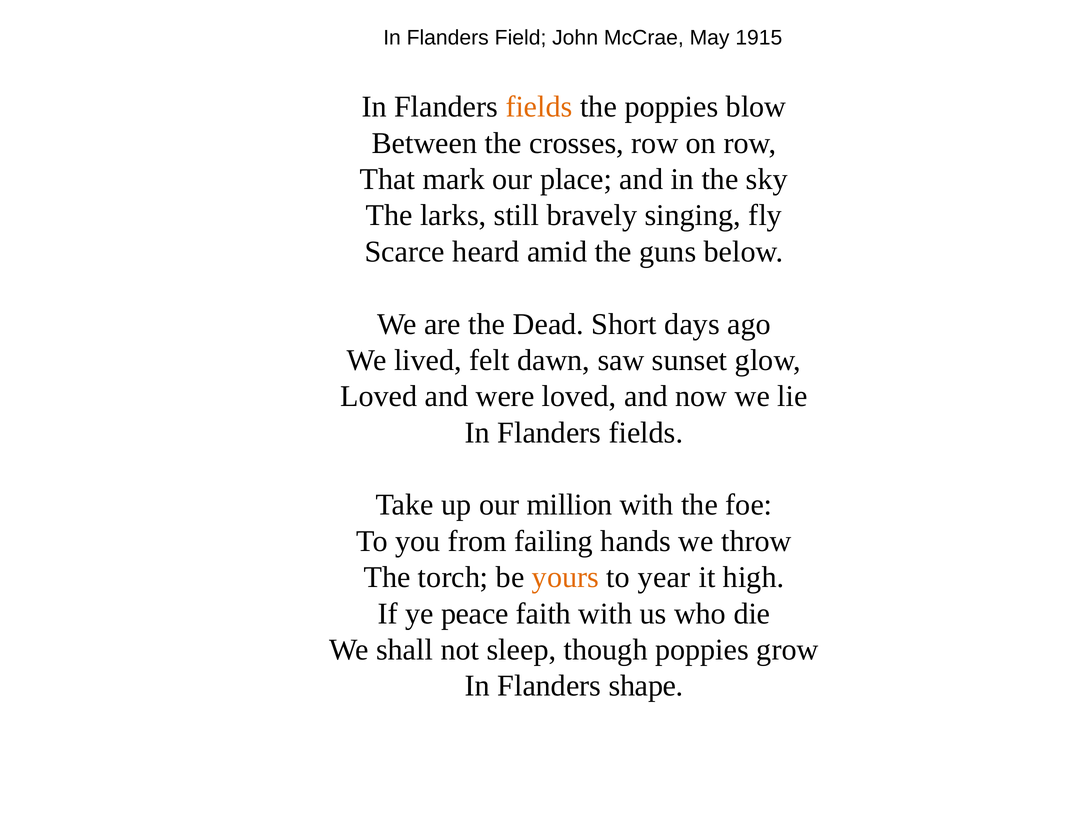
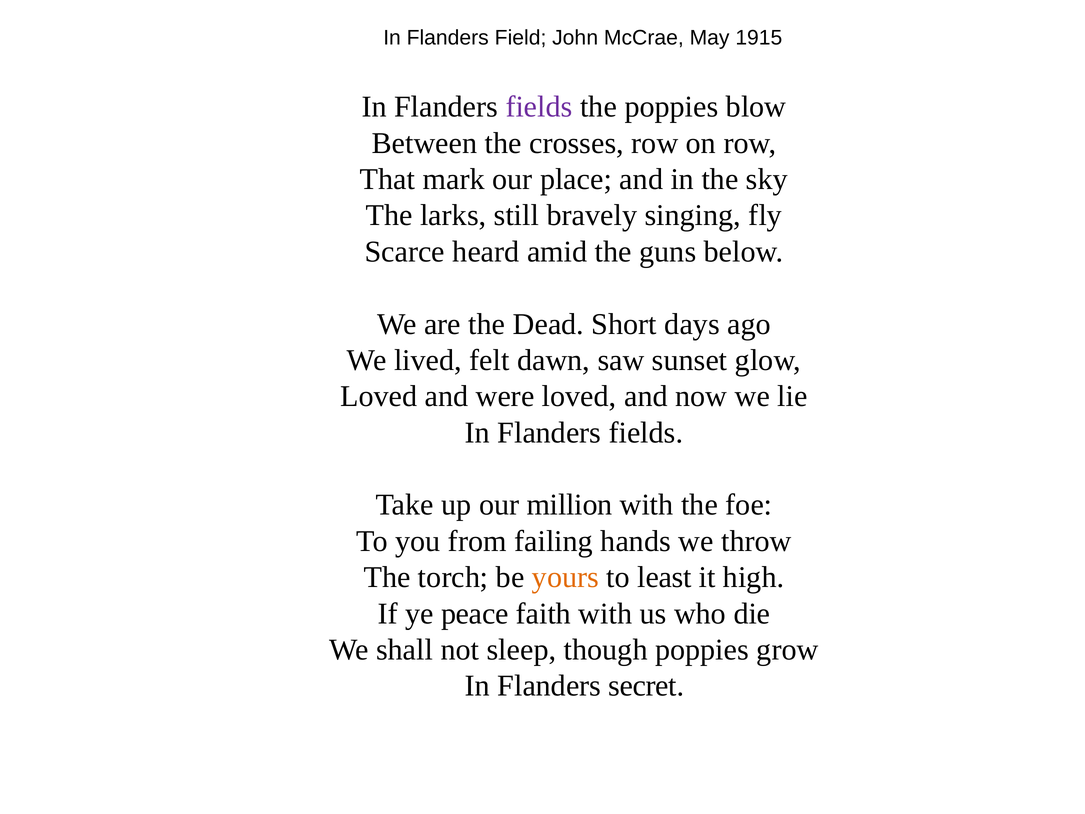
fields at (539, 107) colour: orange -> purple
year: year -> least
shape: shape -> secret
